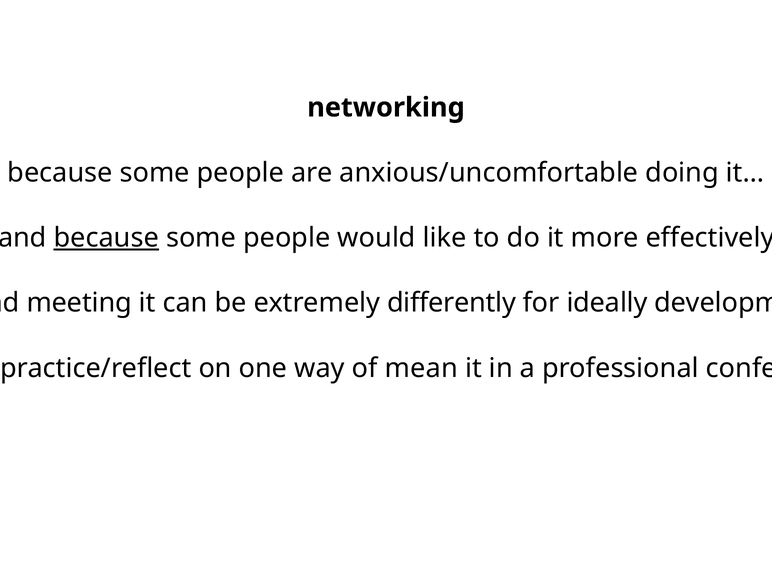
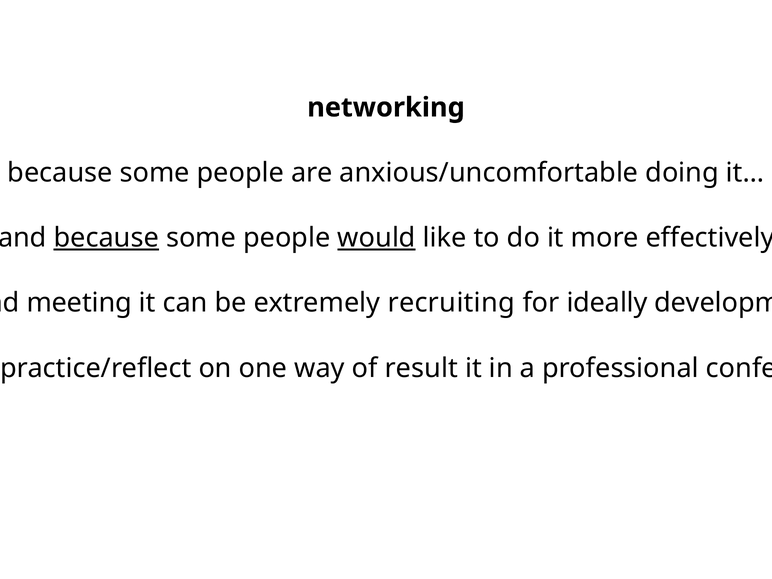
would underline: none -> present
differently: differently -> recruiting
mean: mean -> result
